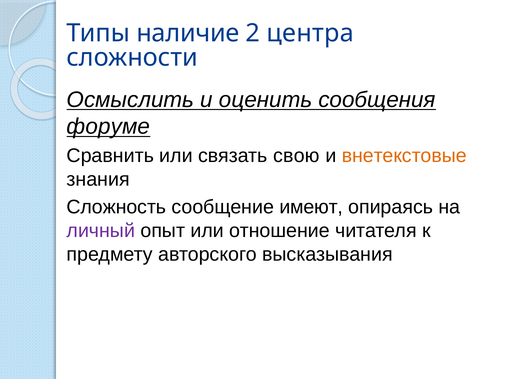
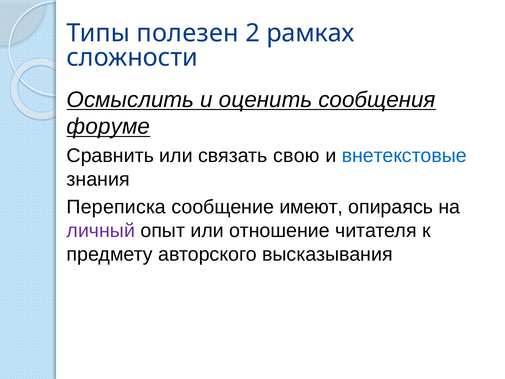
наличие: наличие -> полезен
центра: центра -> рамках
внетекстовые colour: orange -> blue
Сложность: Сложность -> Переписка
